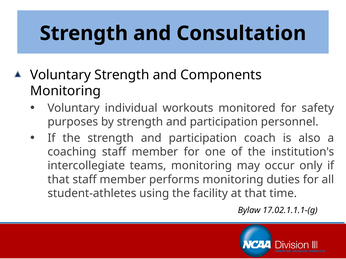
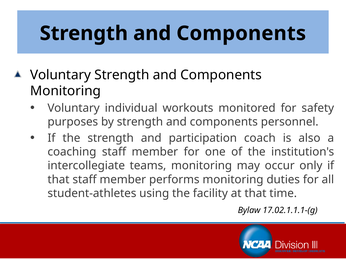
Consultation at (241, 33): Consultation -> Components
by strength and participation: participation -> components
